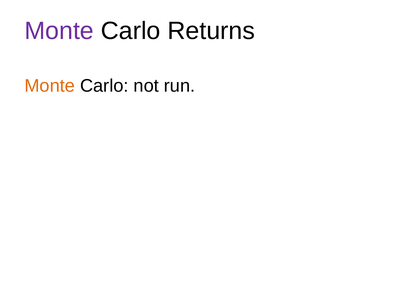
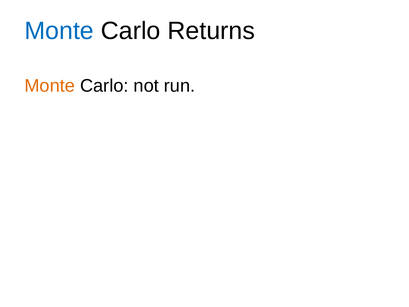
Monte at (59, 31) colour: purple -> blue
